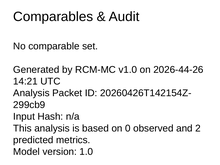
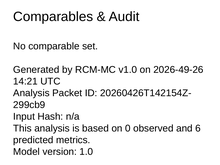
2026-44-26: 2026-44-26 -> 2026-49-26
2: 2 -> 6
